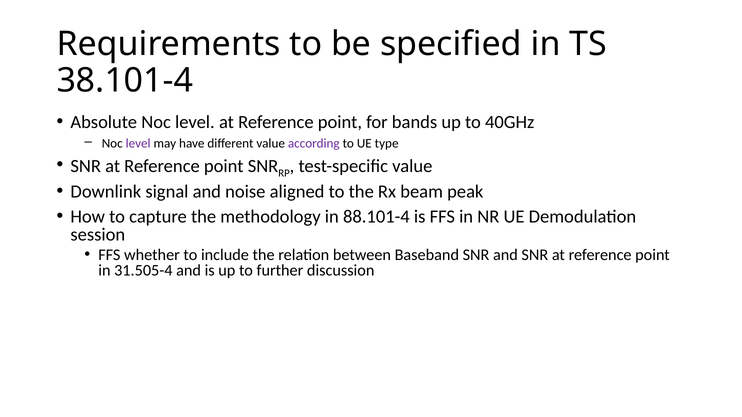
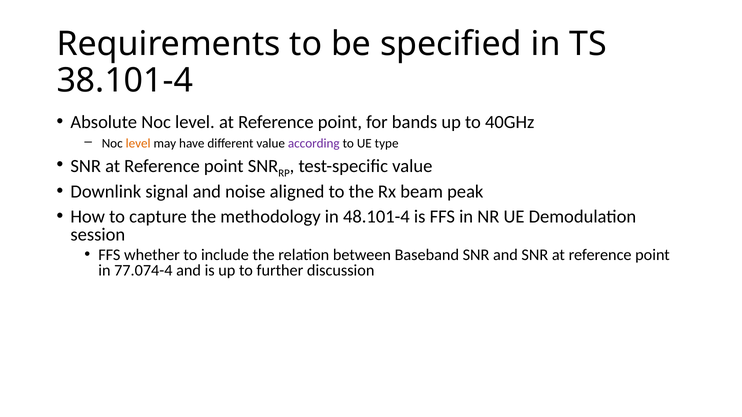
level at (138, 143) colour: purple -> orange
88.101-4: 88.101-4 -> 48.101-4
31.505-4: 31.505-4 -> 77.074-4
